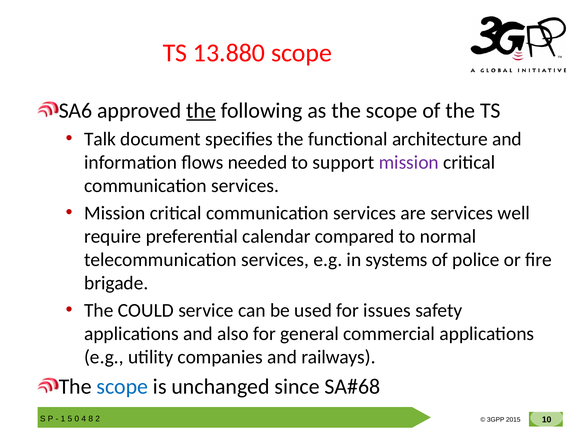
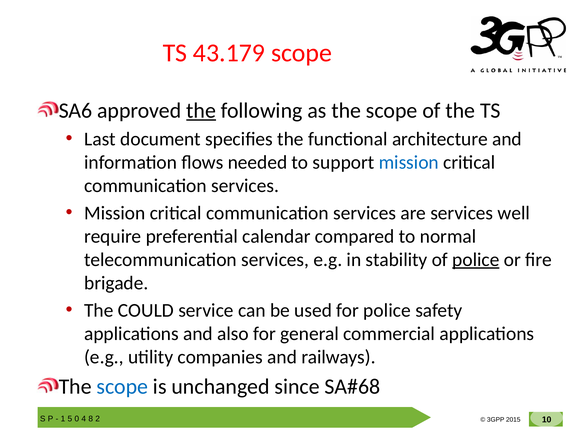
13.880: 13.880 -> 43.179
Talk: Talk -> Last
mission at (409, 162) colour: purple -> blue
systems: systems -> stability
police at (476, 259) underline: none -> present
for issues: issues -> police
